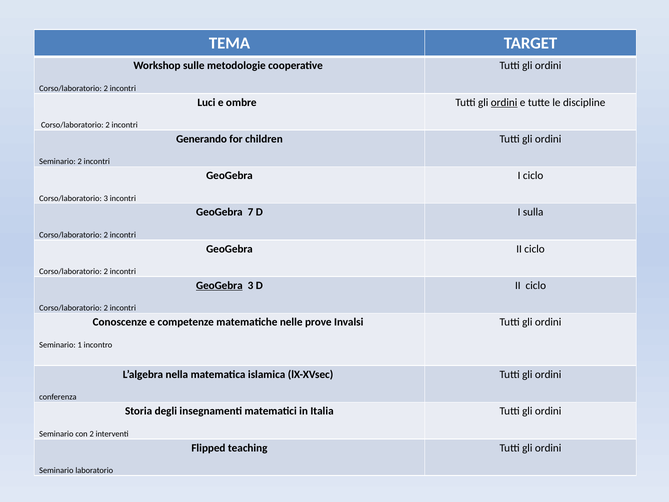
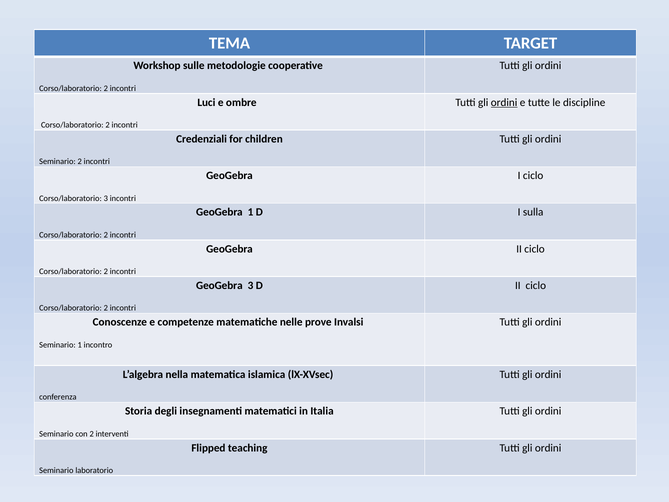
Generando: Generando -> Credenziali
GeoGebra 7: 7 -> 1
GeoGebra at (219, 285) underline: present -> none
